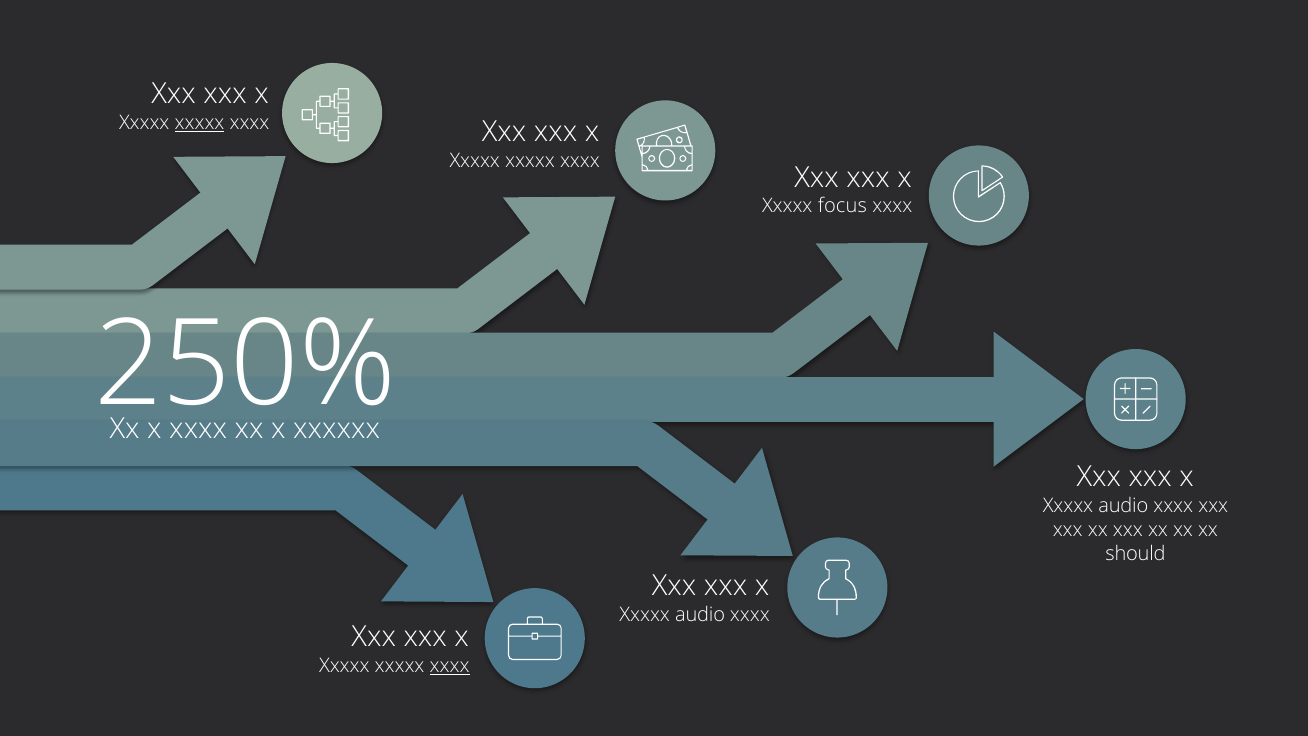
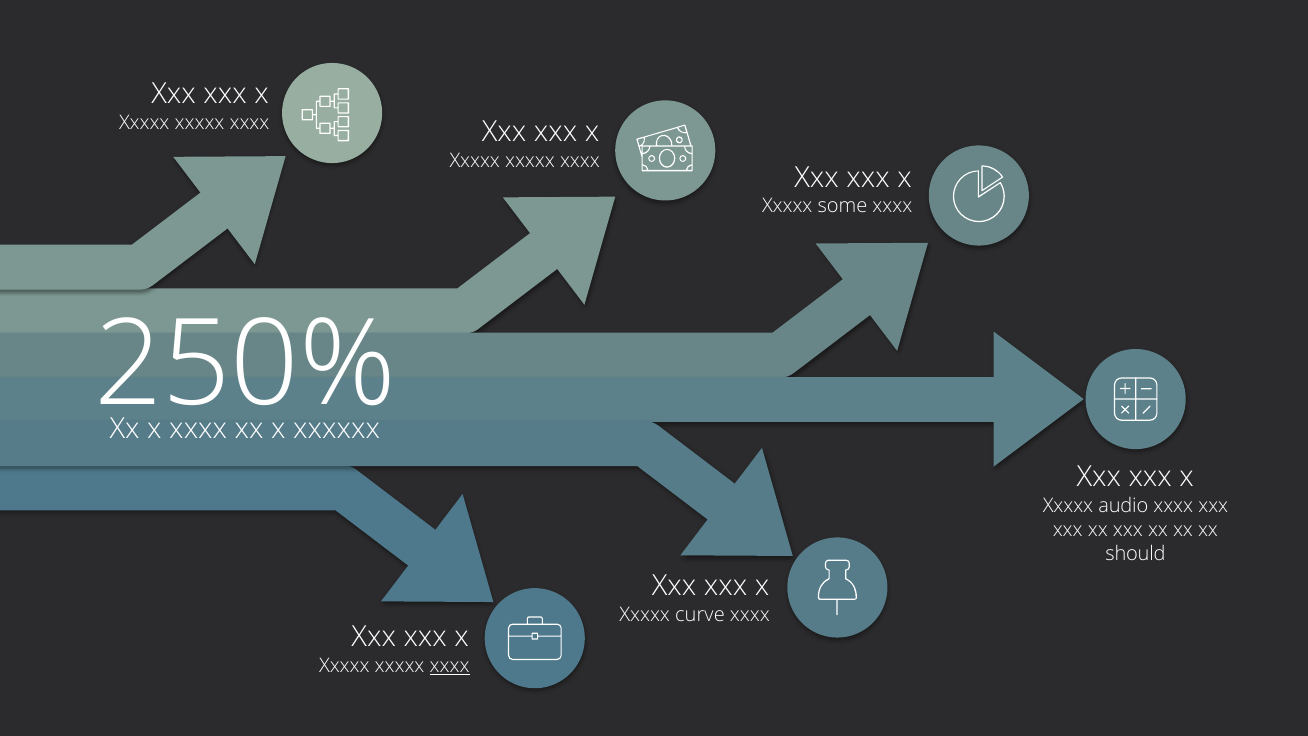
xxxxx at (200, 123) underline: present -> none
focus: focus -> some
audio at (700, 614): audio -> curve
